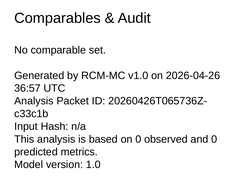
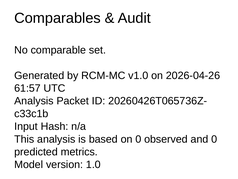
36:57: 36:57 -> 61:57
